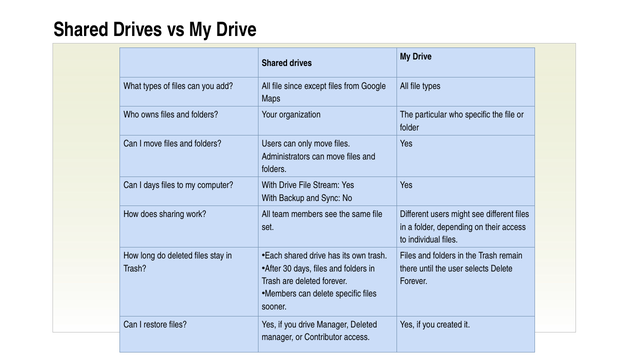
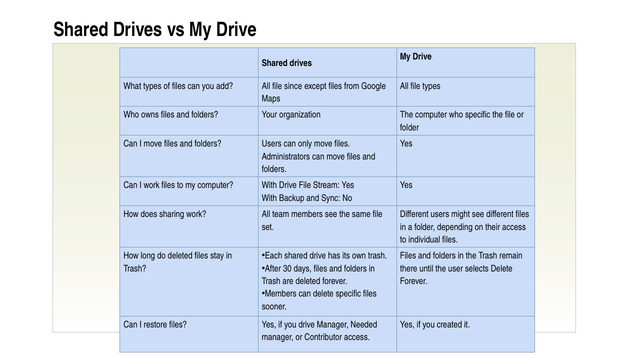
The particular: particular -> computer
I days: days -> work
Manager Deleted: Deleted -> Needed
